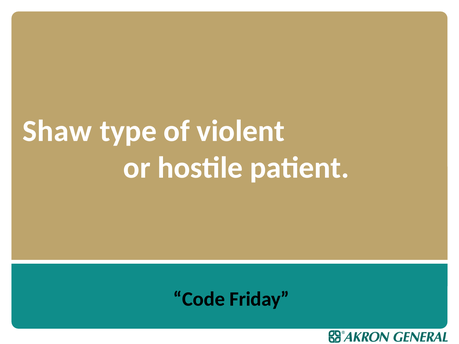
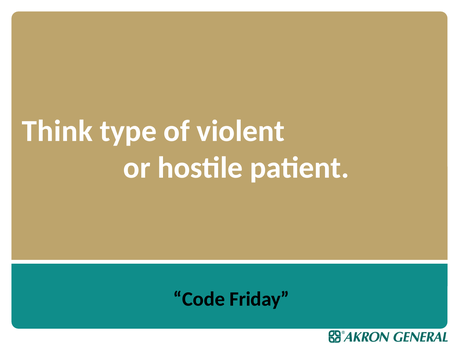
Shaw: Shaw -> Think
